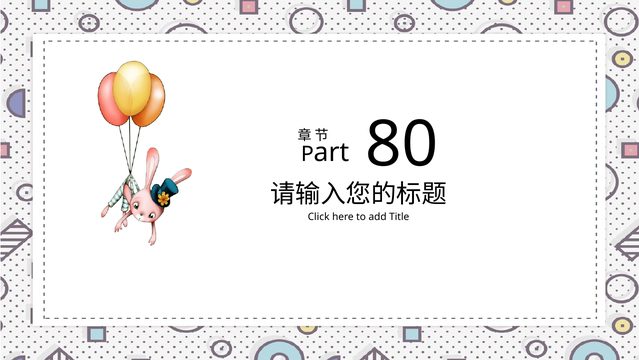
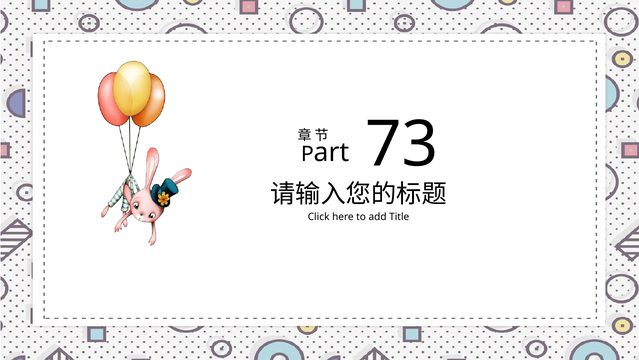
80: 80 -> 73
